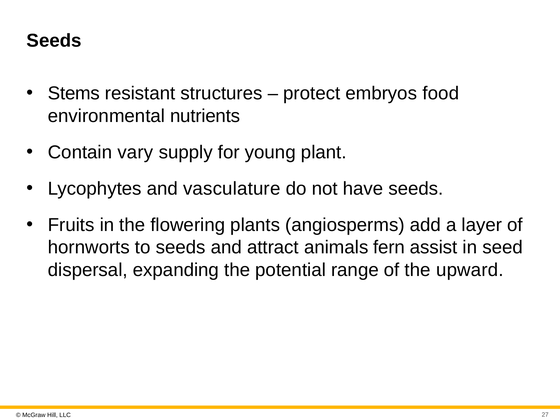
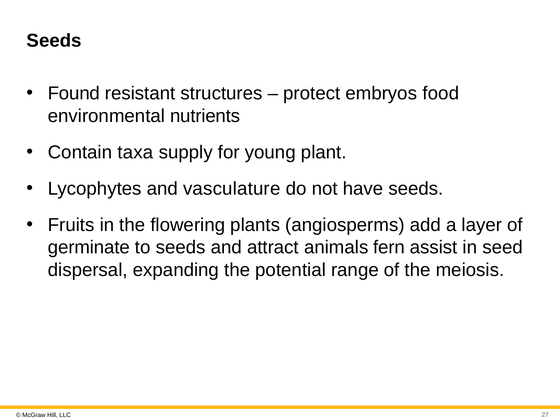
Stems: Stems -> Found
vary: vary -> taxa
hornworts: hornworts -> germinate
upward: upward -> meiosis
